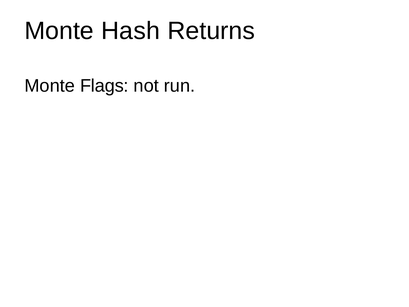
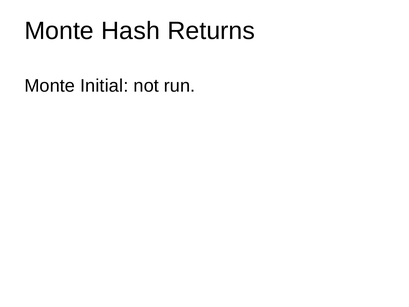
Flags: Flags -> Initial
